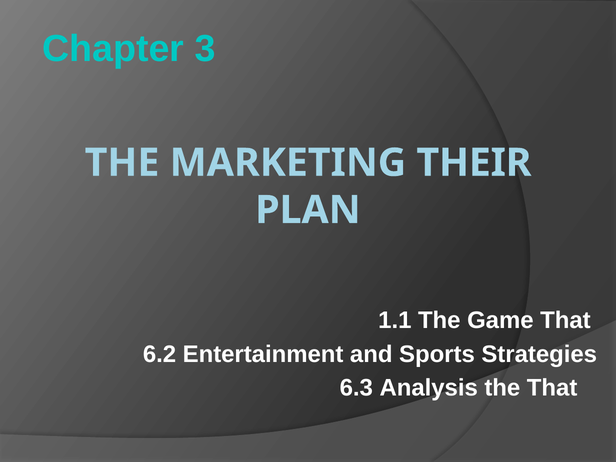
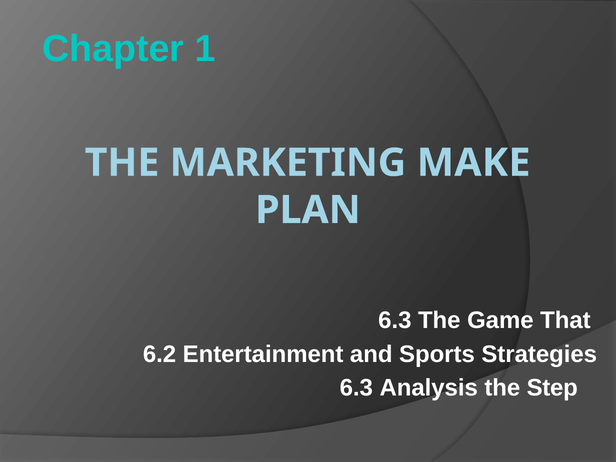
3: 3 -> 1
THEIR: THEIR -> MAKE
1.1 at (395, 321): 1.1 -> 6.3
the That: That -> Step
